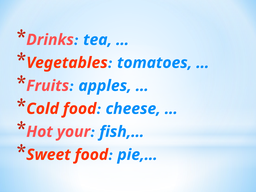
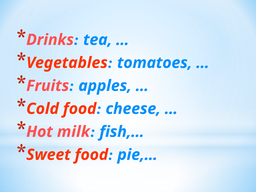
your: your -> milk
